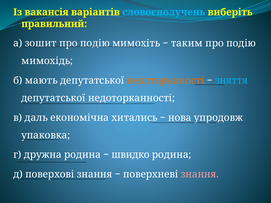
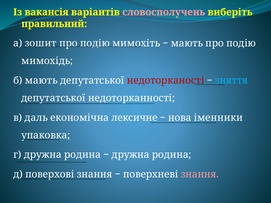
словосполучень colour: light blue -> pink
таким at (187, 43): таким -> мають
недоторканості colour: orange -> red
хитались: хитались -> лексичне
упродовж: упродовж -> іменники
швидко at (131, 155): швидко -> дружна
